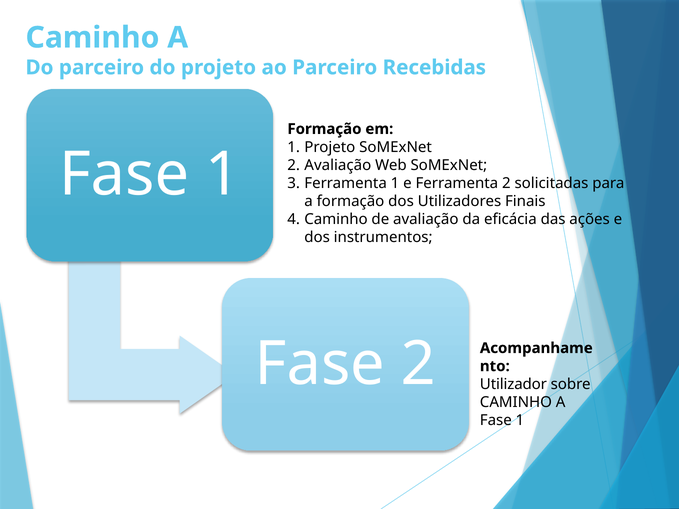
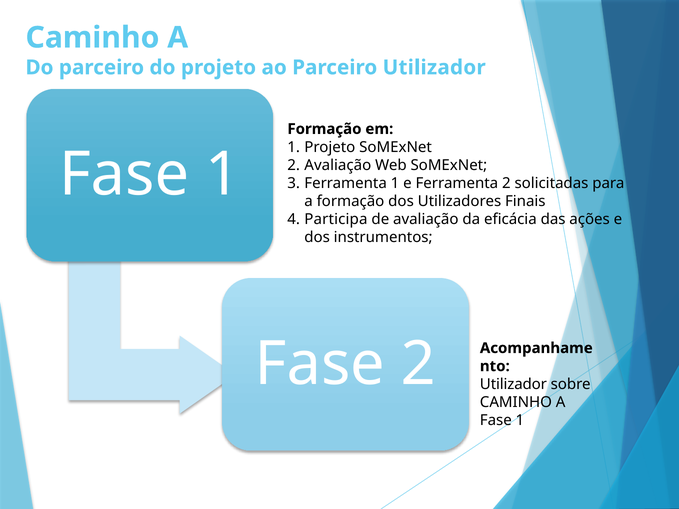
Parceiro Recebidas: Recebidas -> Utilizador
Caminho at (336, 220): Caminho -> Participa
